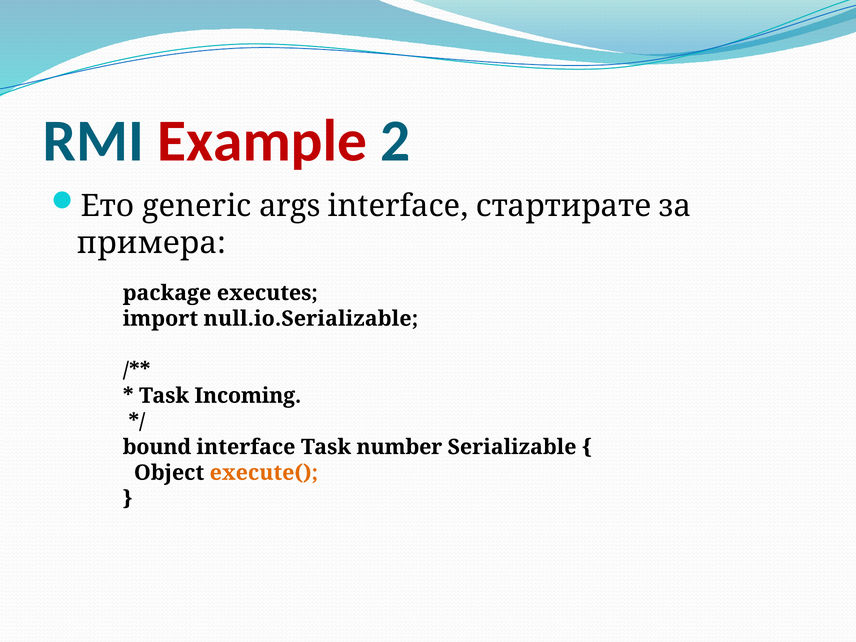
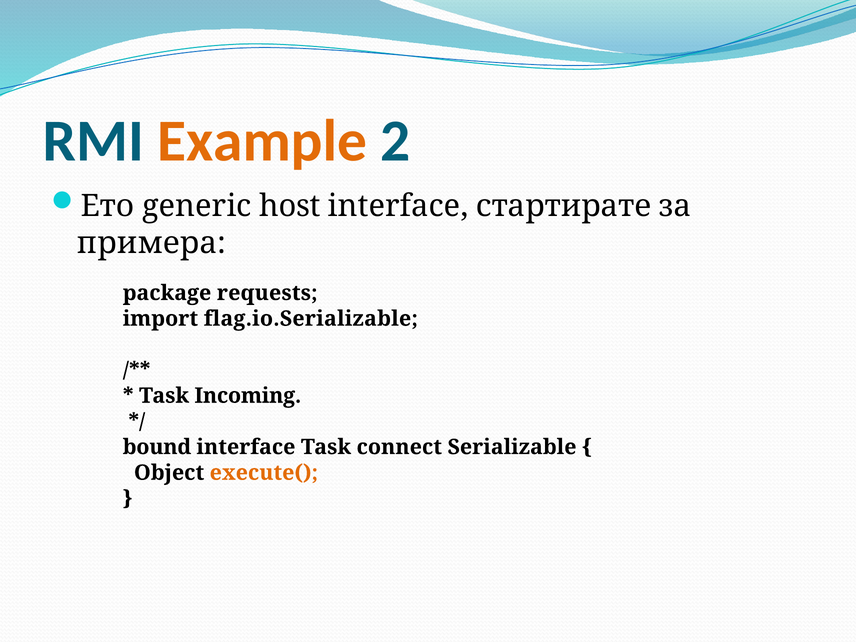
Example colour: red -> orange
args: args -> host
executes: executes -> requests
null.io.Serializable: null.io.Serializable -> flag.io.Serializable
number: number -> connect
